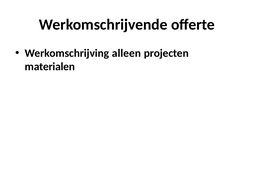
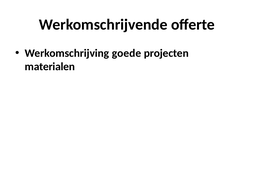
alleen: alleen -> goede
